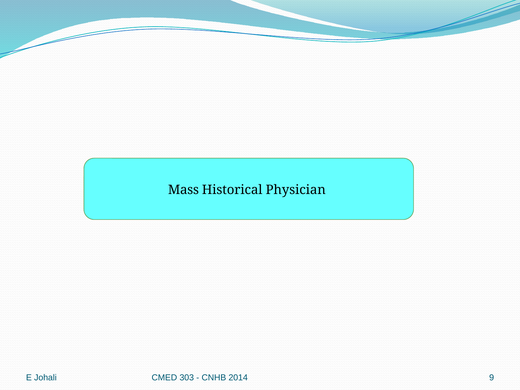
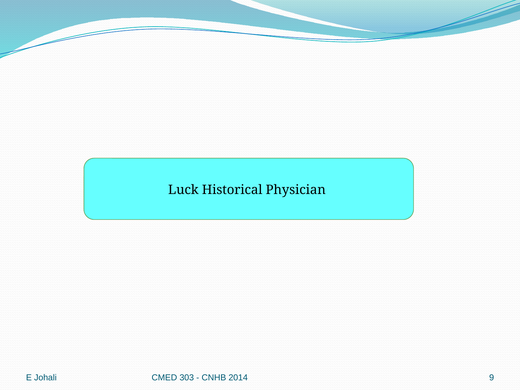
Mass: Mass -> Luck
